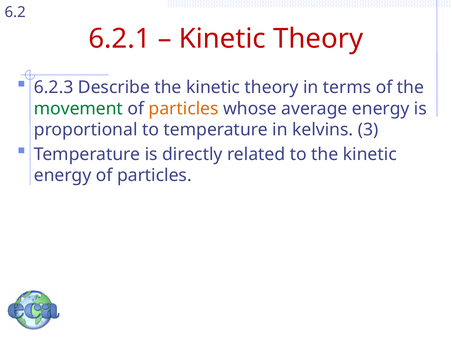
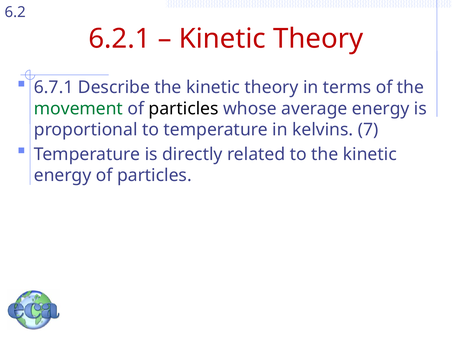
6.2.3: 6.2.3 -> 6.7.1
particles at (184, 109) colour: orange -> black
3: 3 -> 7
